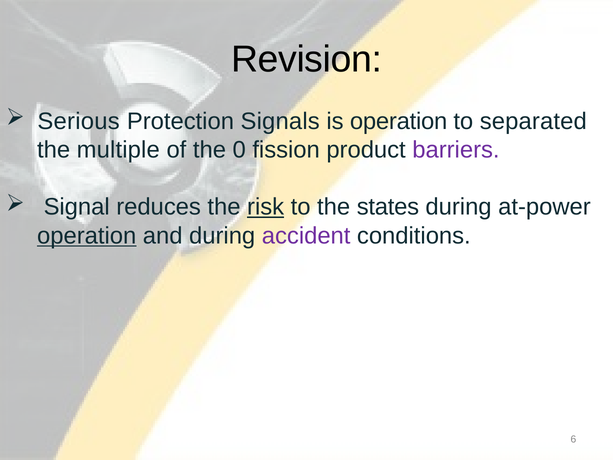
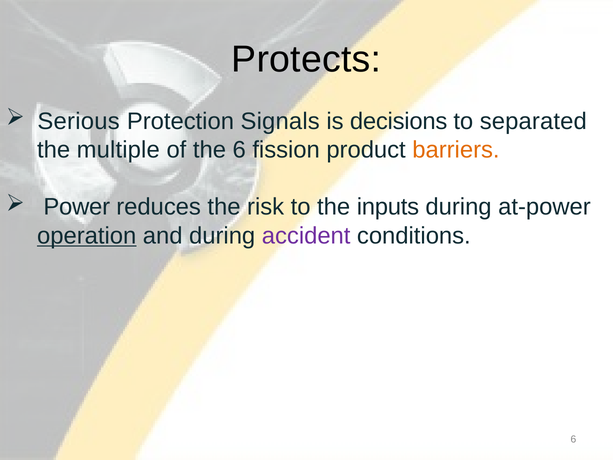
Revision: Revision -> Protects
is operation: operation -> decisions
the 0: 0 -> 6
barriers colour: purple -> orange
Signal: Signal -> Power
risk underline: present -> none
states: states -> inputs
